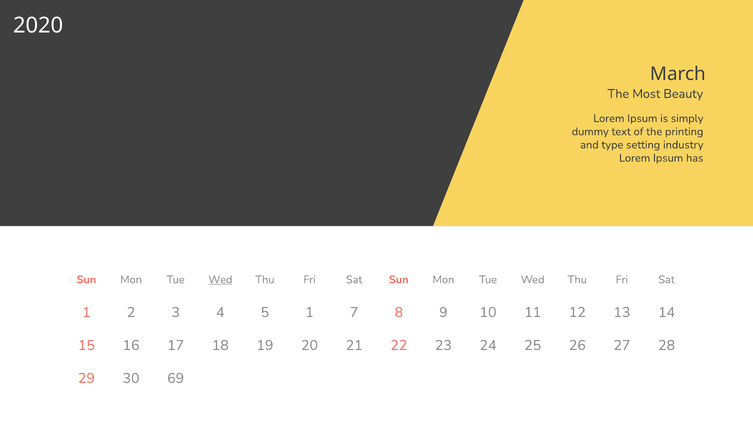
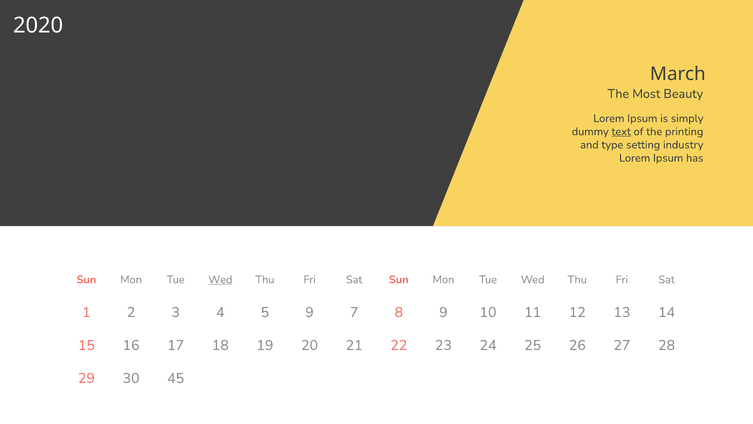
text underline: none -> present
5 1: 1 -> 9
69: 69 -> 45
